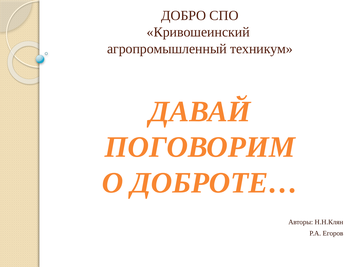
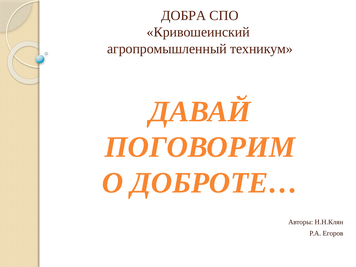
ДОБРО: ДОБРО -> ДОБРА
